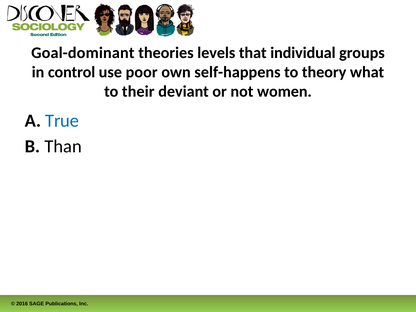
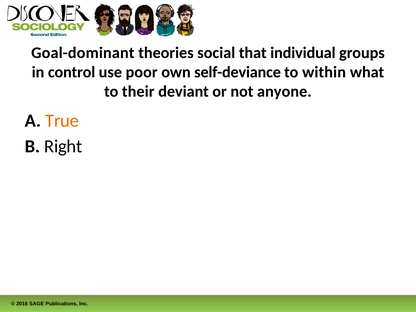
levels: levels -> social
self-happens: self-happens -> self-deviance
theory: theory -> within
women: women -> anyone
True colour: blue -> orange
Than: Than -> Right
